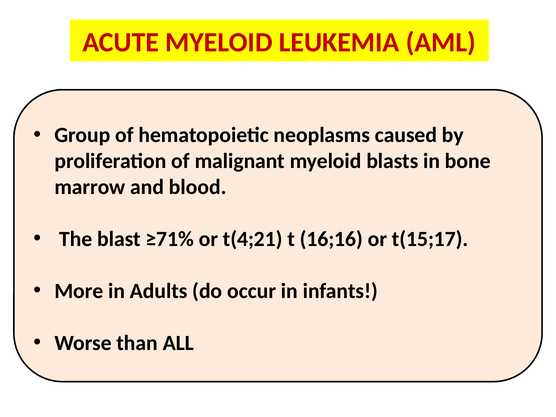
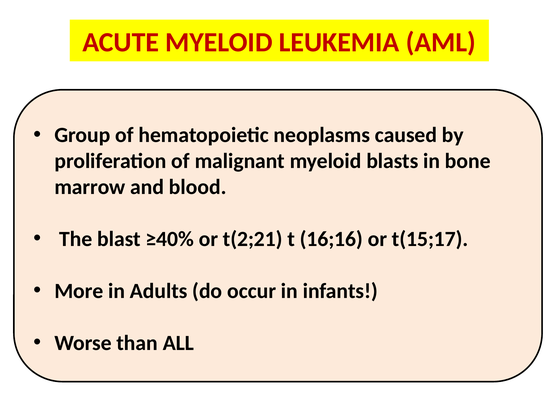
≥71%: ≥71% -> ≥40%
t(4;21: t(4;21 -> t(2;21
